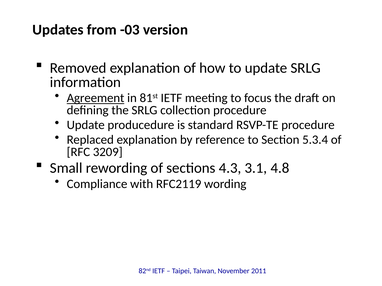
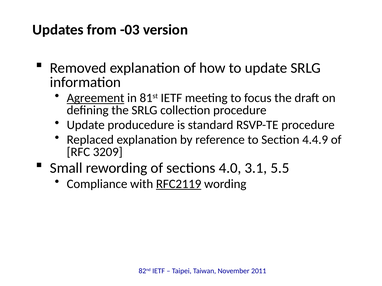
5.3.4: 5.3.4 -> 4.4.9
4.3: 4.3 -> 4.0
4.8: 4.8 -> 5.5
RFC2119 underline: none -> present
